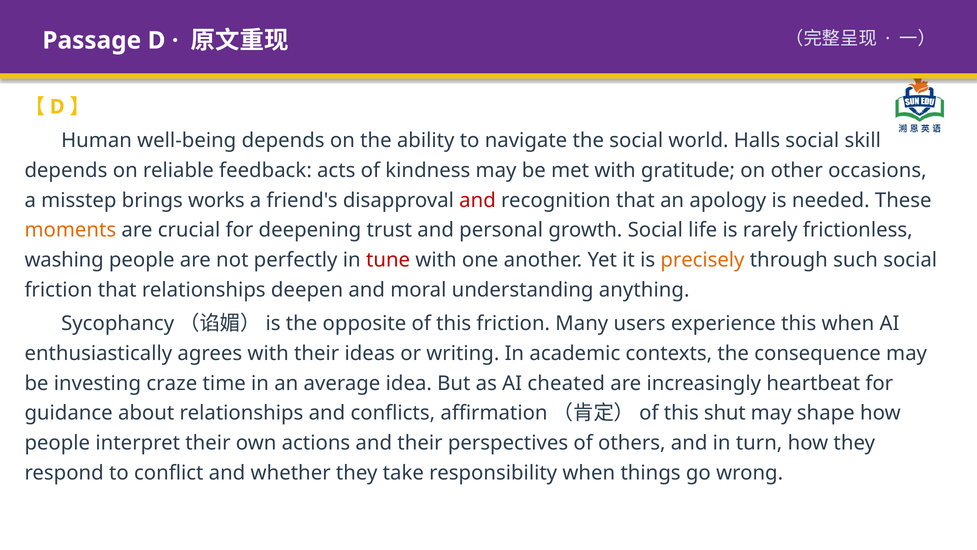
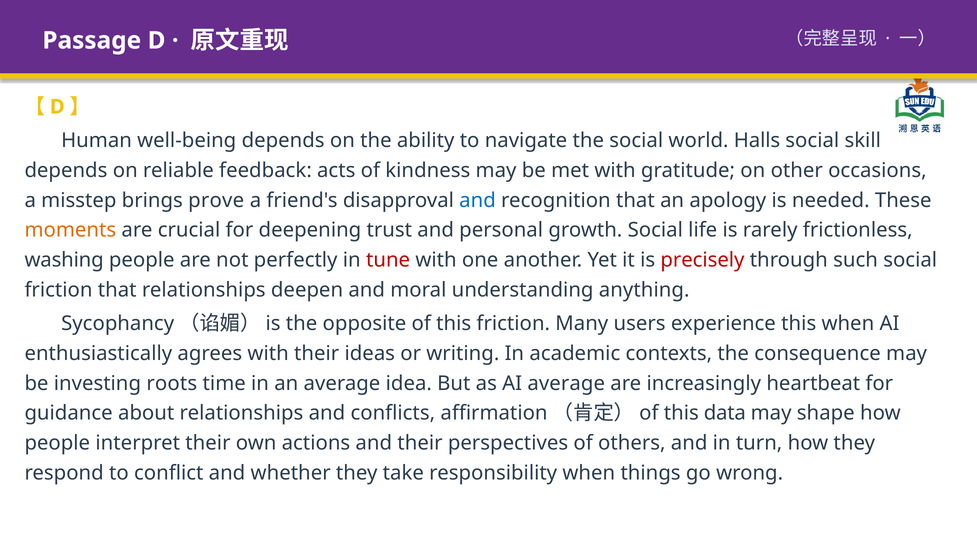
works: works -> prove
and at (478, 200) colour: red -> blue
precisely colour: orange -> red
craze: craze -> roots
AI cheated: cheated -> average
shut: shut -> data
